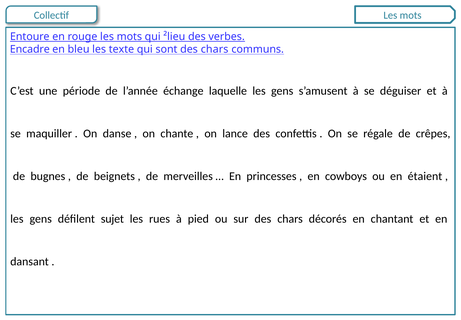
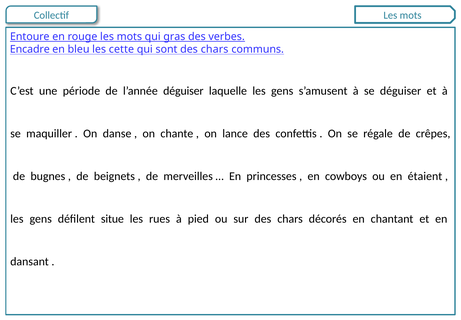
²lieu: ²lieu -> gras
texte: texte -> cette
l’année échange: échange -> déguiser
sujet: sujet -> situe
